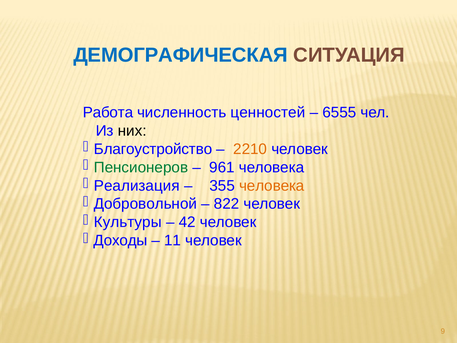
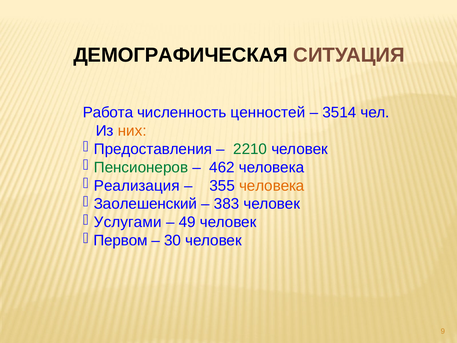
ДЕМОГРАФИЧЕСКАЯ colour: blue -> black
6555: 6555 -> 3514
них colour: black -> orange
Благоустройство: Благоустройство -> Предоставления
2210 colour: orange -> green
961: 961 -> 462
Добровольной: Добровольной -> Заолешенский
822: 822 -> 383
Культуры: Культуры -> Услугами
42: 42 -> 49
Доходы: Доходы -> Первом
11: 11 -> 30
